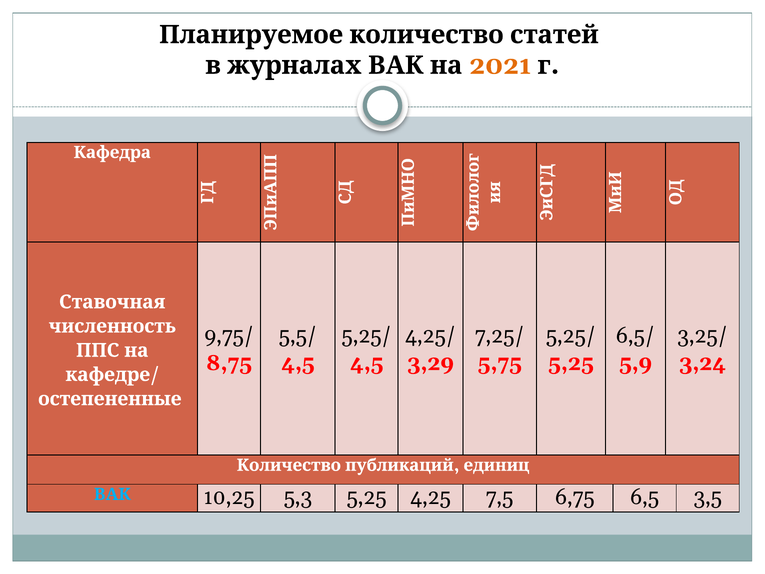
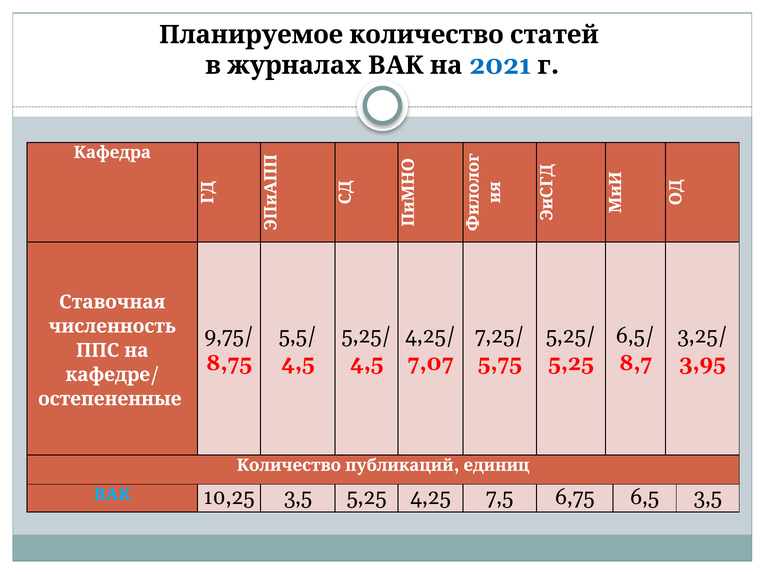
2021 colour: orange -> blue
3,29: 3,29 -> 7,07
5,9: 5,9 -> 8,7
3,24: 3,24 -> 3,95
10,25 5,3: 5,3 -> 3,5
